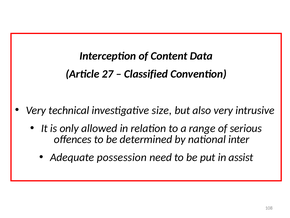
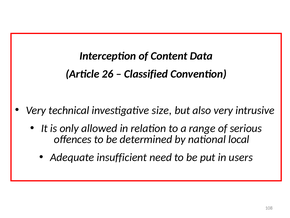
27: 27 -> 26
inter: inter -> local
possession: possession -> insufficient
assist: assist -> users
